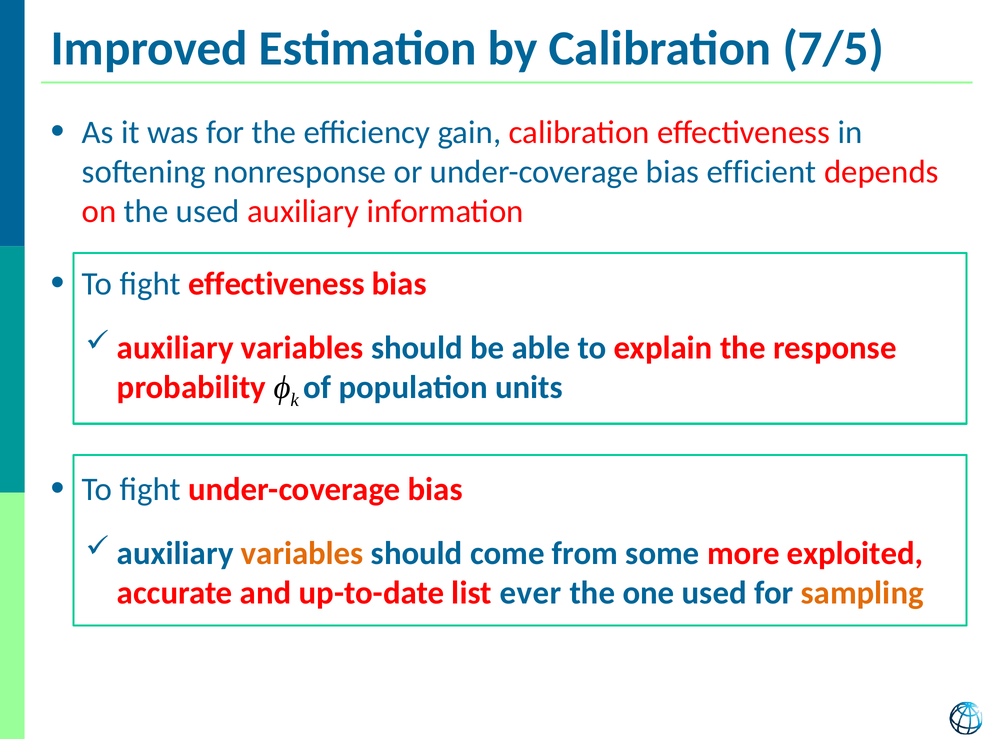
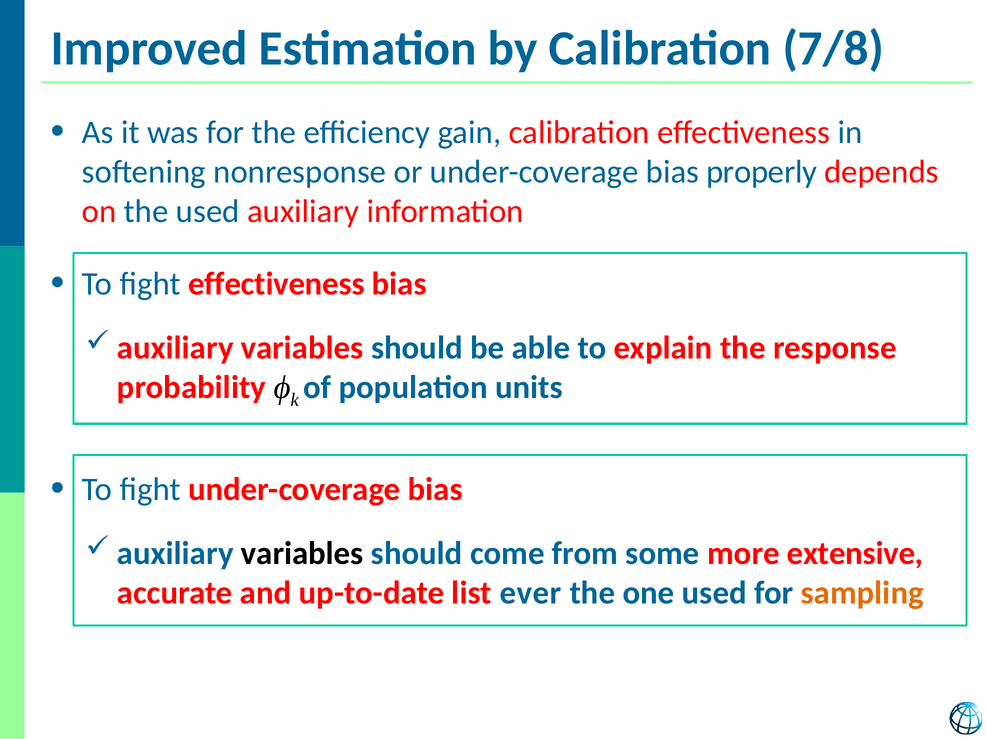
7/5: 7/5 -> 7/8
efficient: efficient -> properly
variables at (302, 554) colour: orange -> black
exploited: exploited -> extensive
